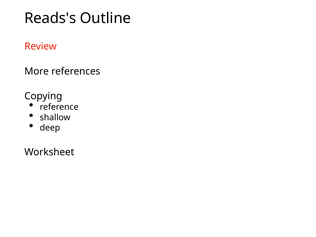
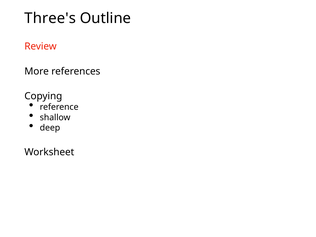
Reads's: Reads's -> Three's
